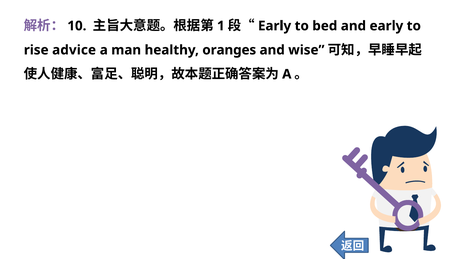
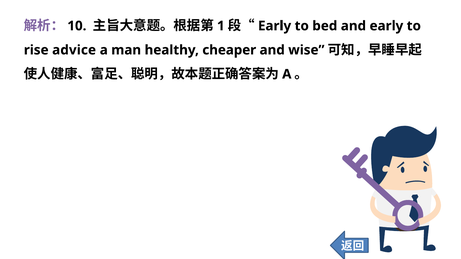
oranges: oranges -> cheaper
